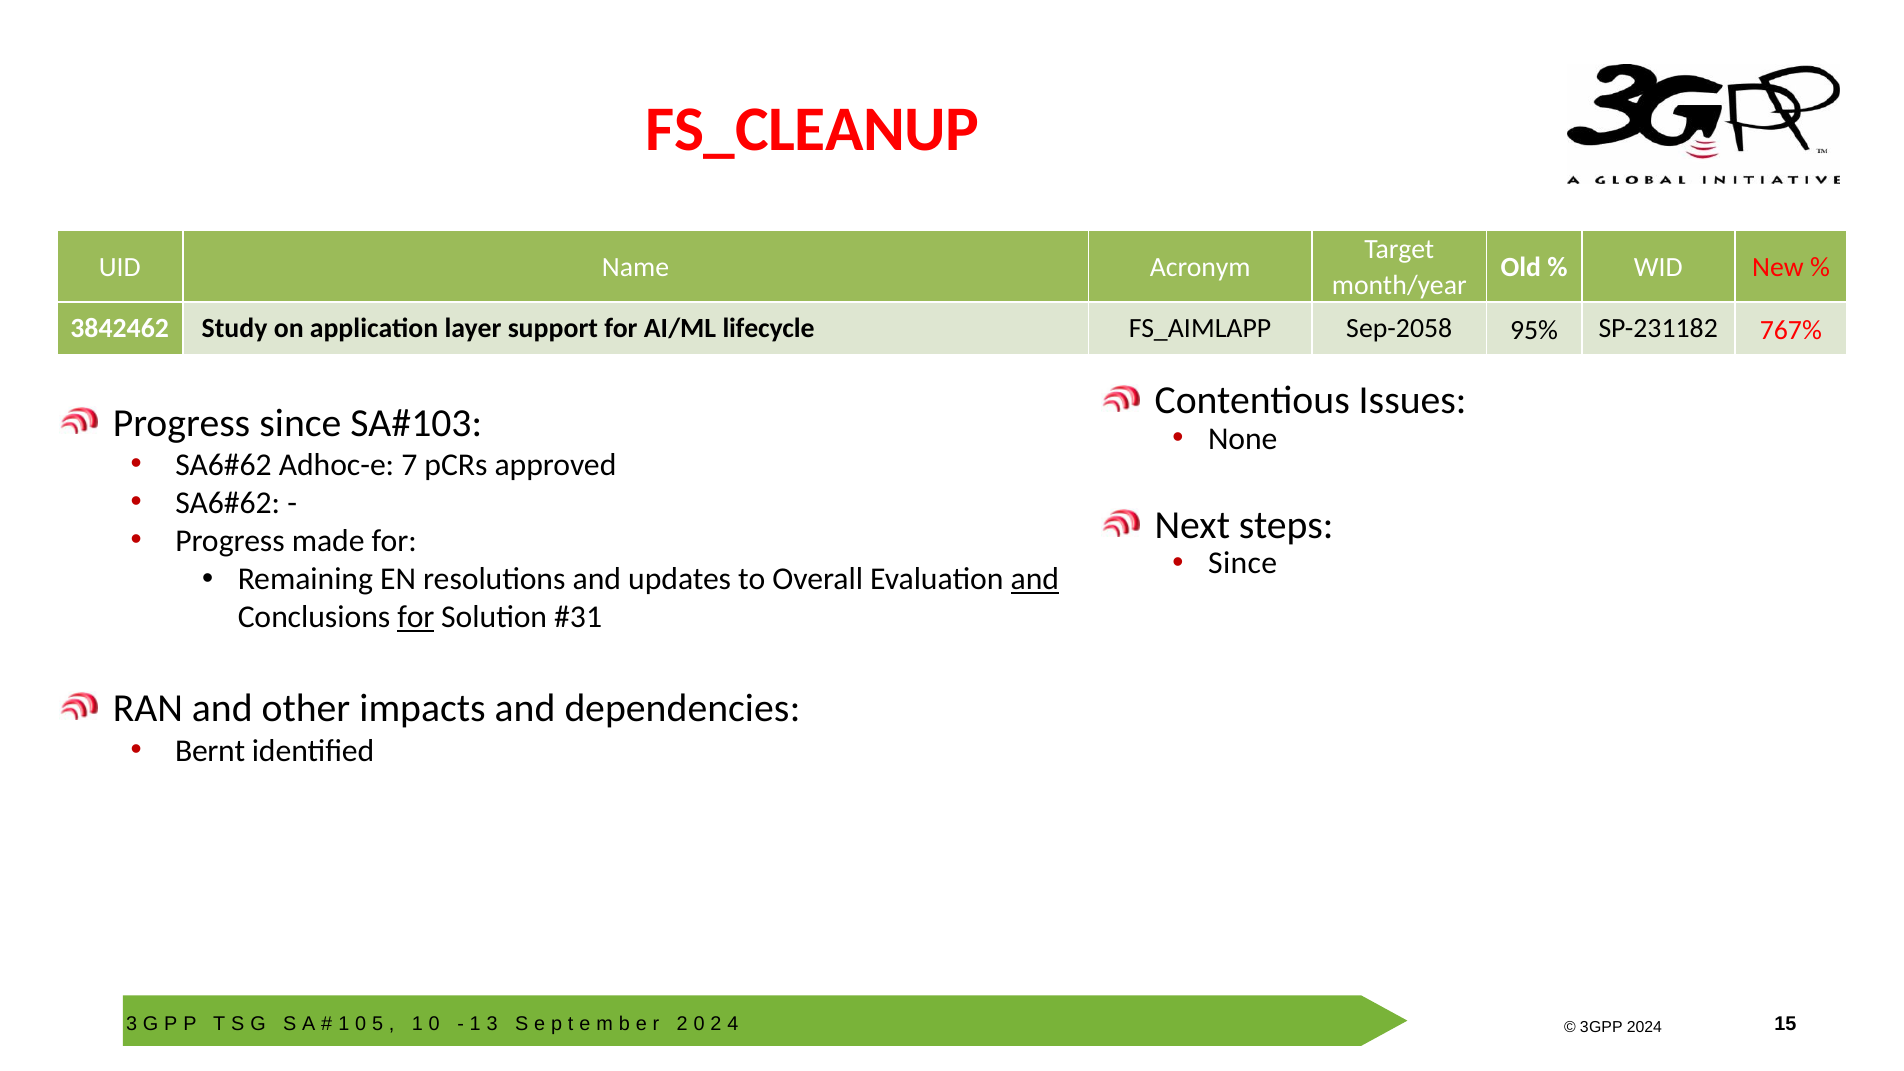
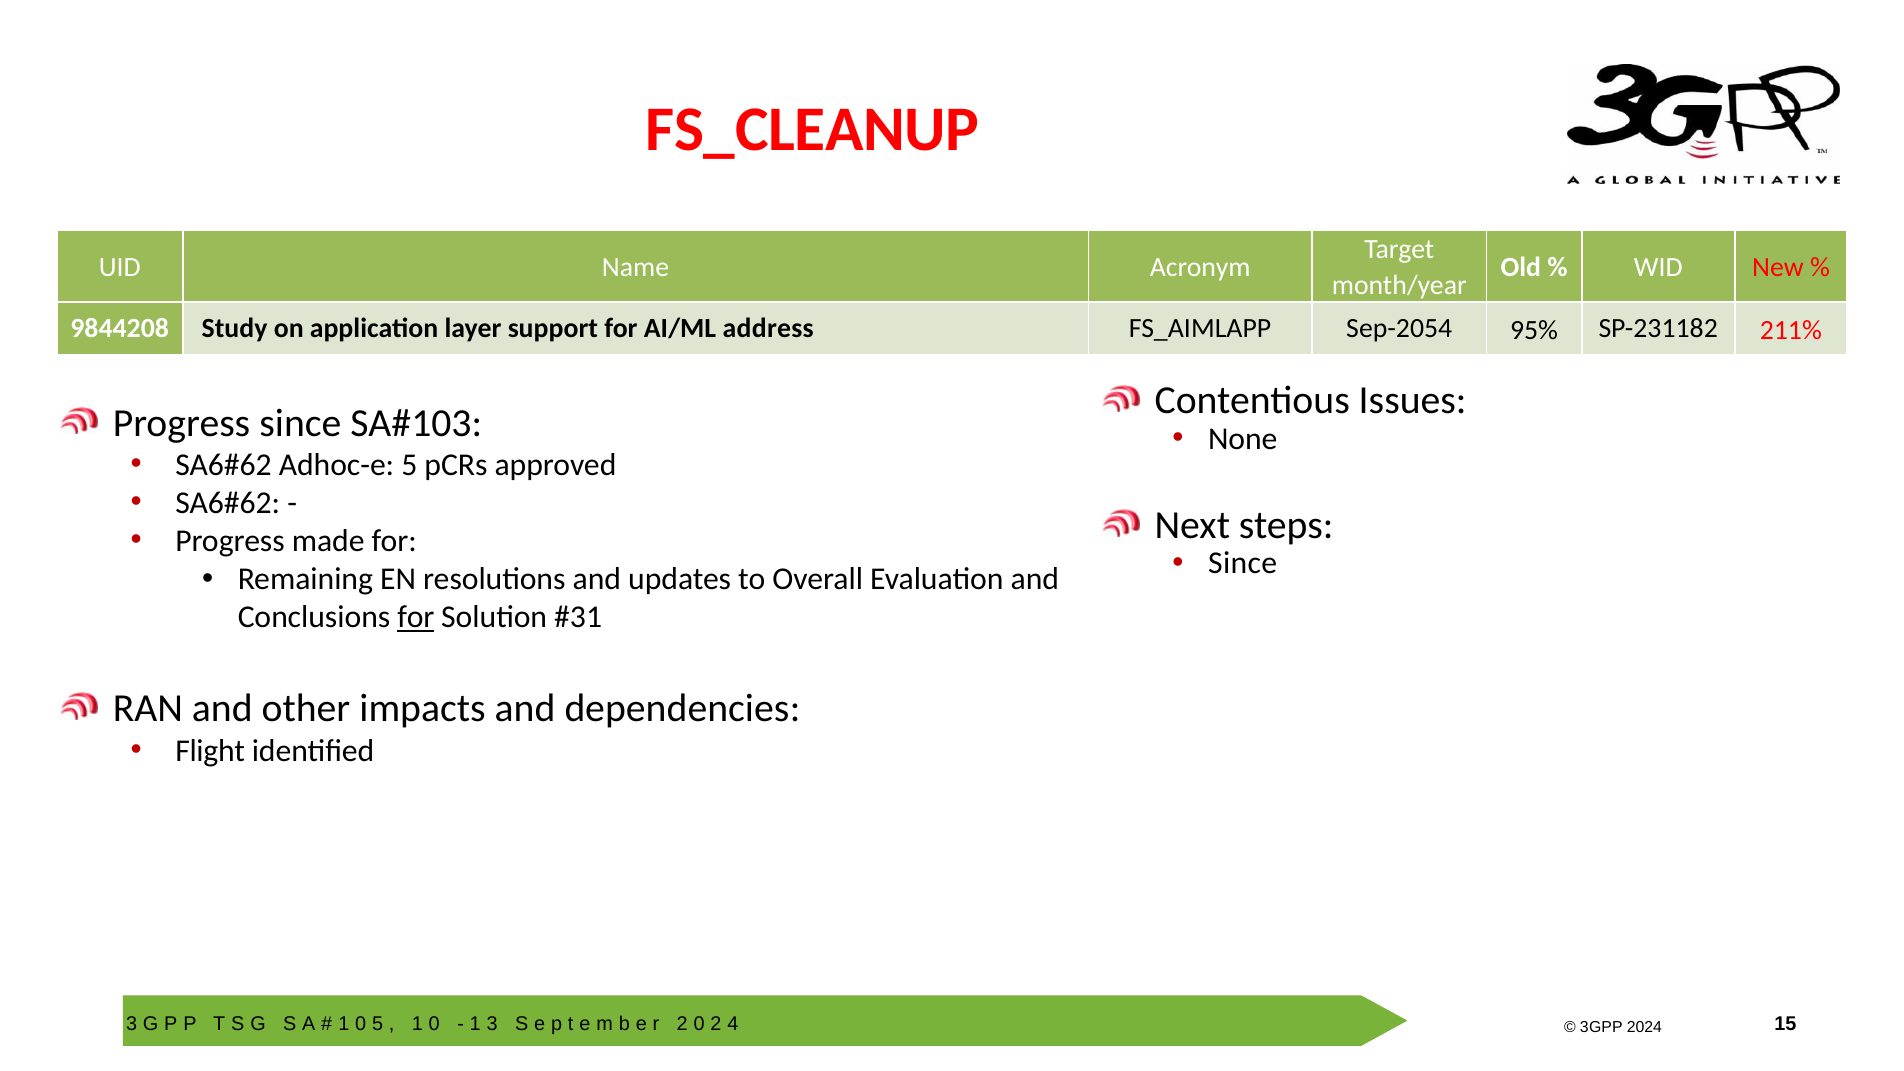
3842462: 3842462 -> 9844208
lifecycle: lifecycle -> address
Sep-2058: Sep-2058 -> Sep-2054
767%: 767% -> 211%
Adhoc-e 7: 7 -> 5
and at (1035, 579) underline: present -> none
Bernt: Bernt -> Flight
